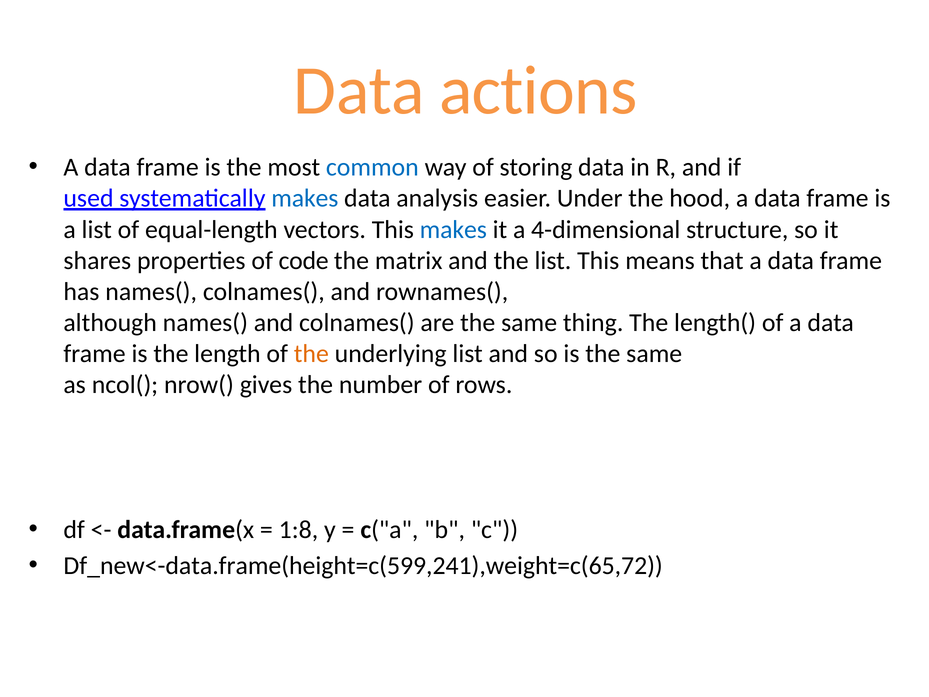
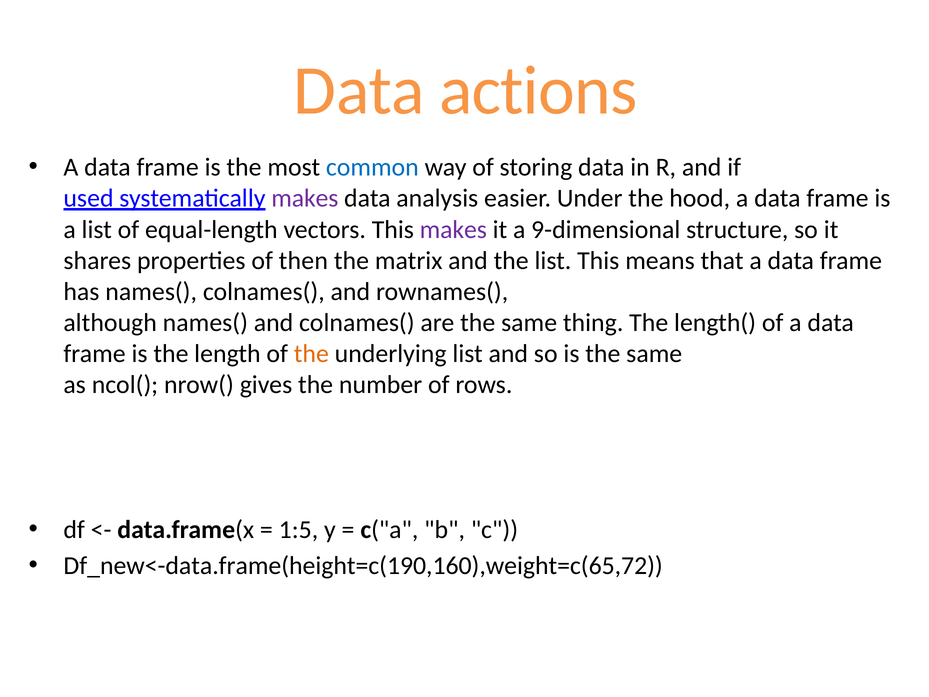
makes at (305, 198) colour: blue -> purple
makes at (453, 230) colour: blue -> purple
4-dimensional: 4-dimensional -> 9-dimensional
code: code -> then
1:8: 1:8 -> 1:5
Df_new<-data.frame(height=c(599,241),weight=c(65,72: Df_new<-data.frame(height=c(599,241),weight=c(65,72 -> Df_new<-data.frame(height=c(190,160),weight=c(65,72
